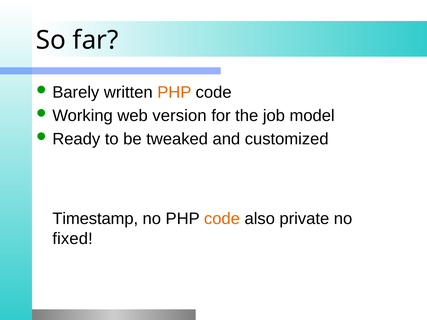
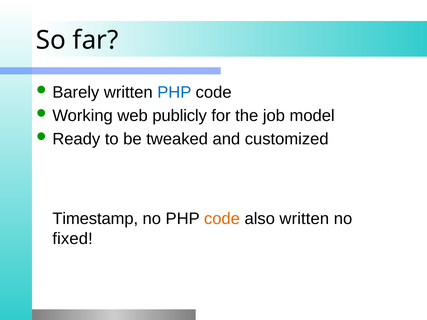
PHP at (174, 93) colour: orange -> blue
version: version -> publicly
also private: private -> written
